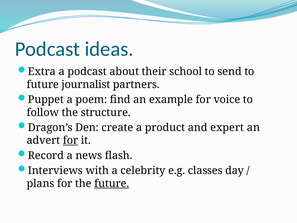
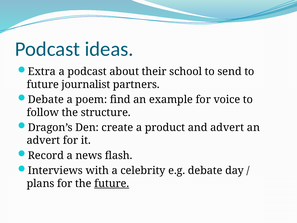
Puppet at (46, 99): Puppet -> Debate
and expert: expert -> advert
for at (70, 140) underline: present -> none
e.g classes: classes -> debate
